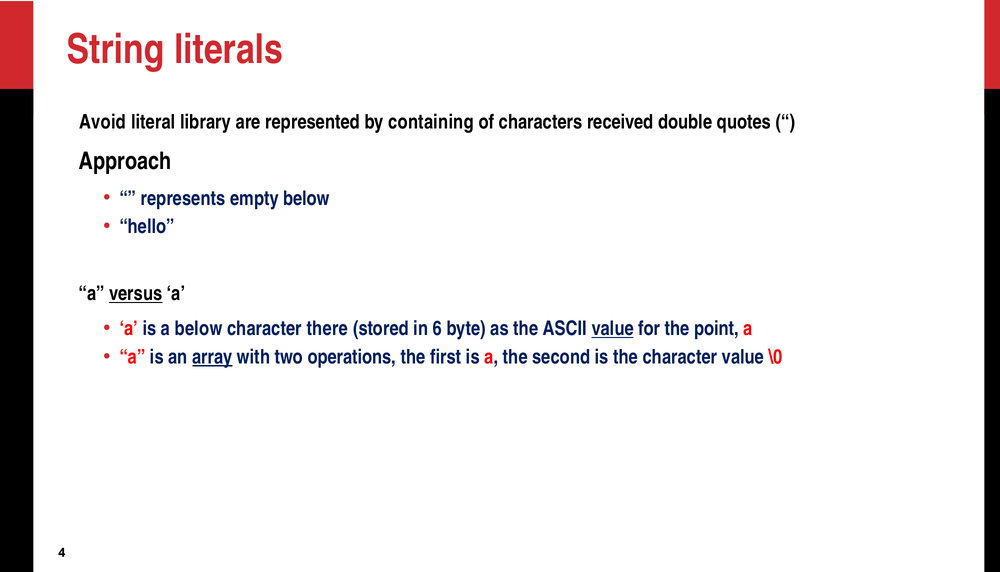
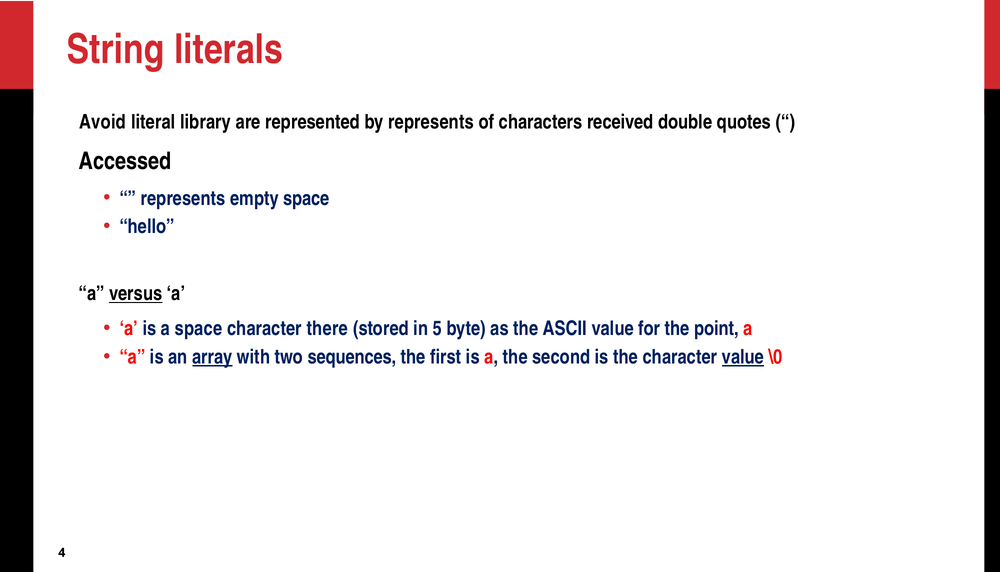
by containing: containing -> represents
Approach: Approach -> Accessed
empty below: below -> space
a below: below -> space
6: 6 -> 5
value at (613, 328) underline: present -> none
operations: operations -> sequences
value at (743, 357) underline: none -> present
